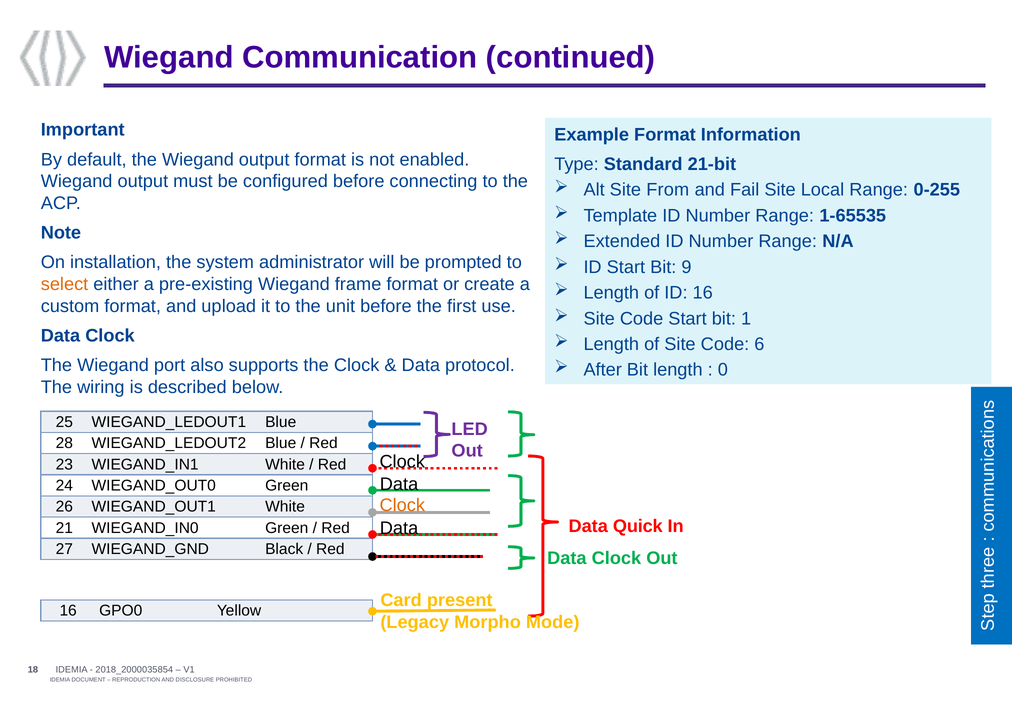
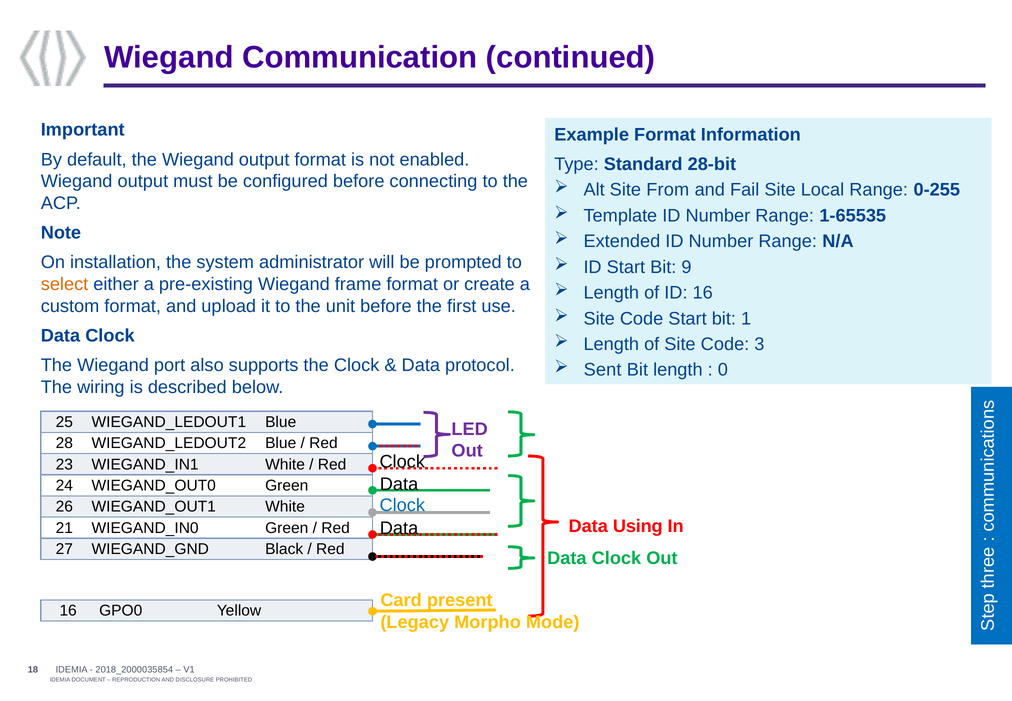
21-bit: 21-bit -> 28-bit
6: 6 -> 3
After: After -> Sent
Clock at (402, 505) colour: orange -> blue
Quick: Quick -> Using
